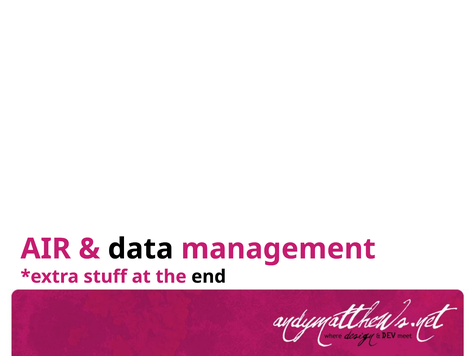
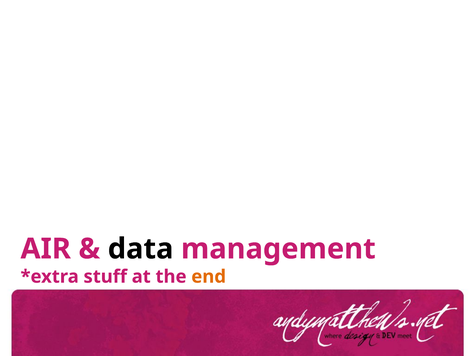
end colour: black -> orange
